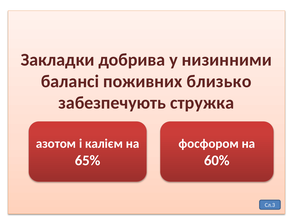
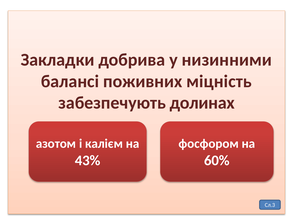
близько: близько -> міцність
стружка: стружка -> долинах
65%: 65% -> 43%
